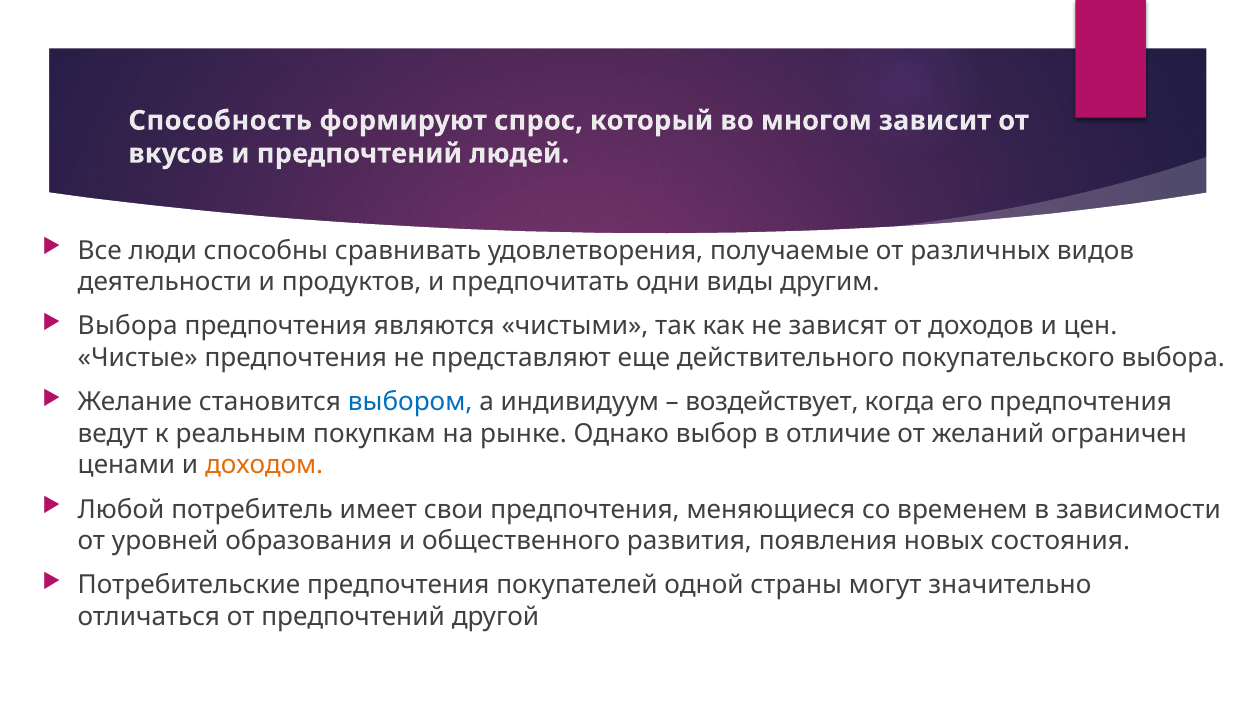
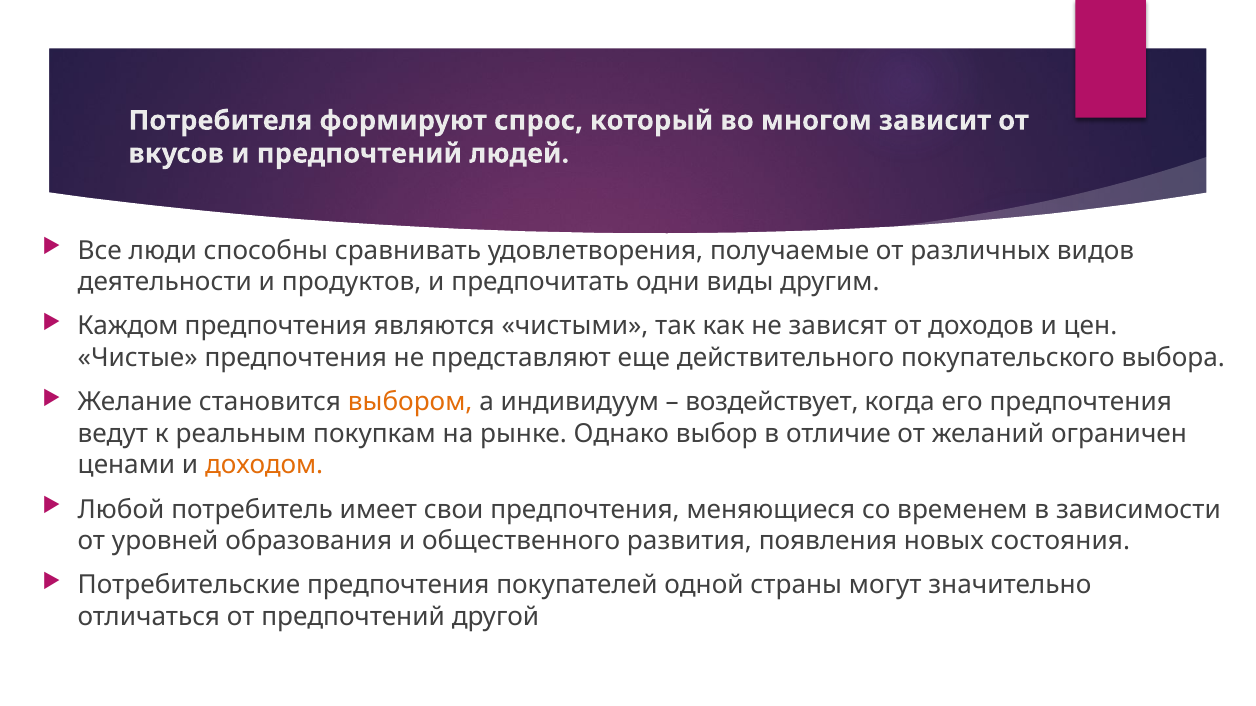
Способность: Способность -> Потребителя
Выбора at (128, 327): Выбора -> Каждом
выбором colour: blue -> orange
